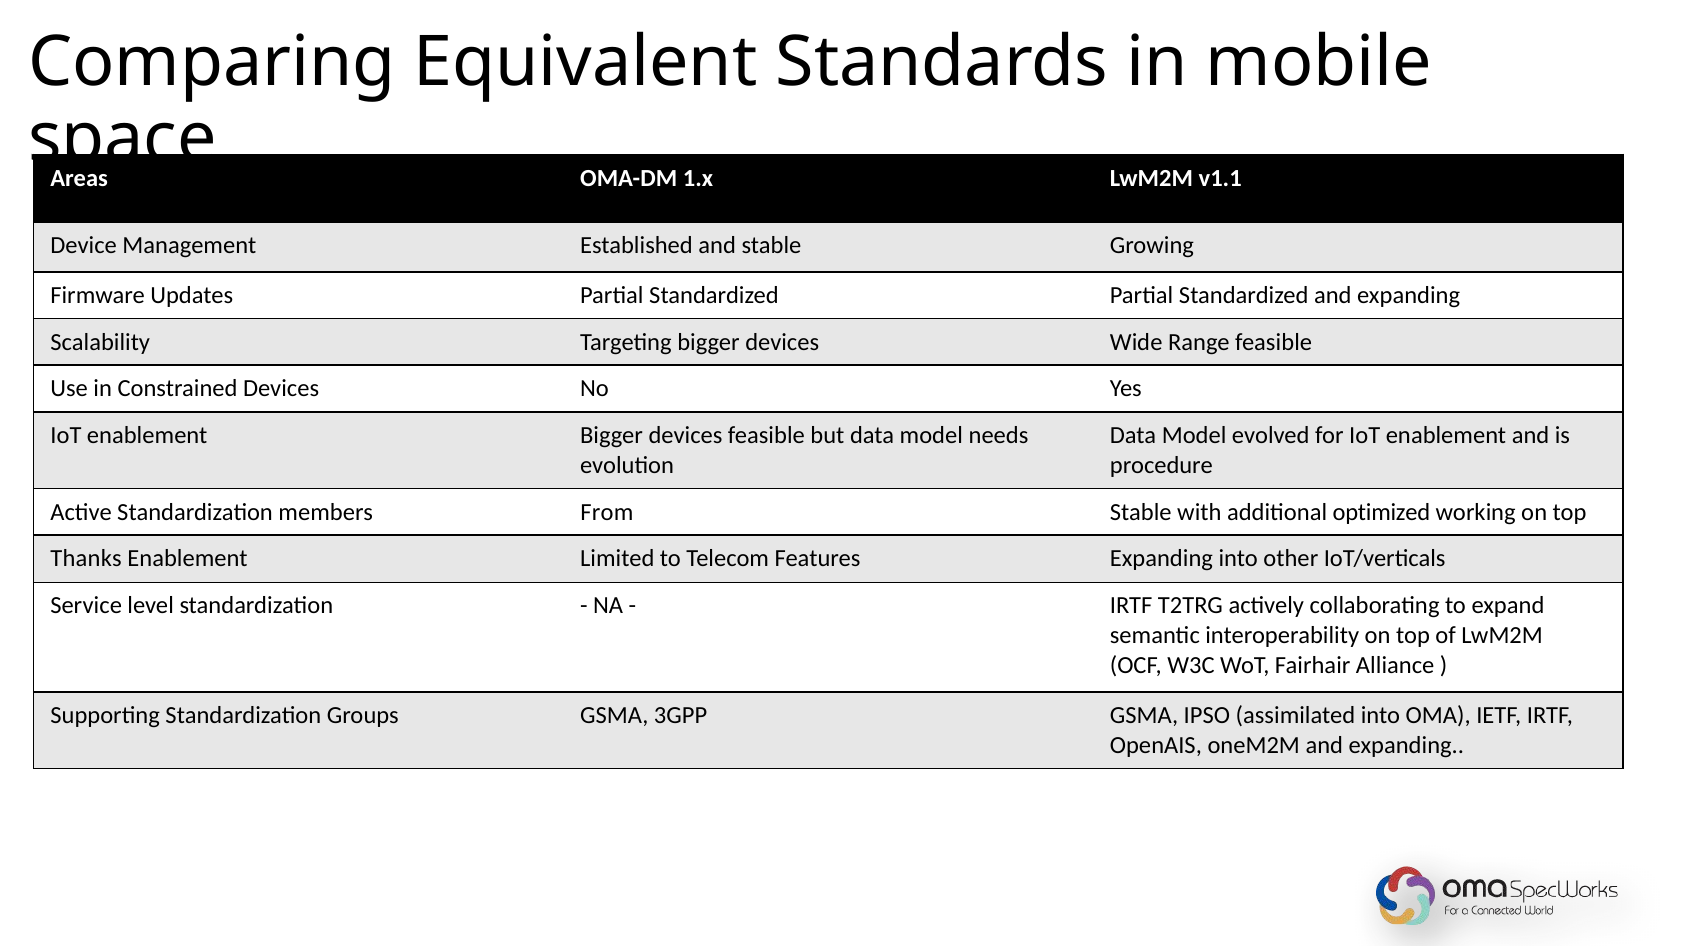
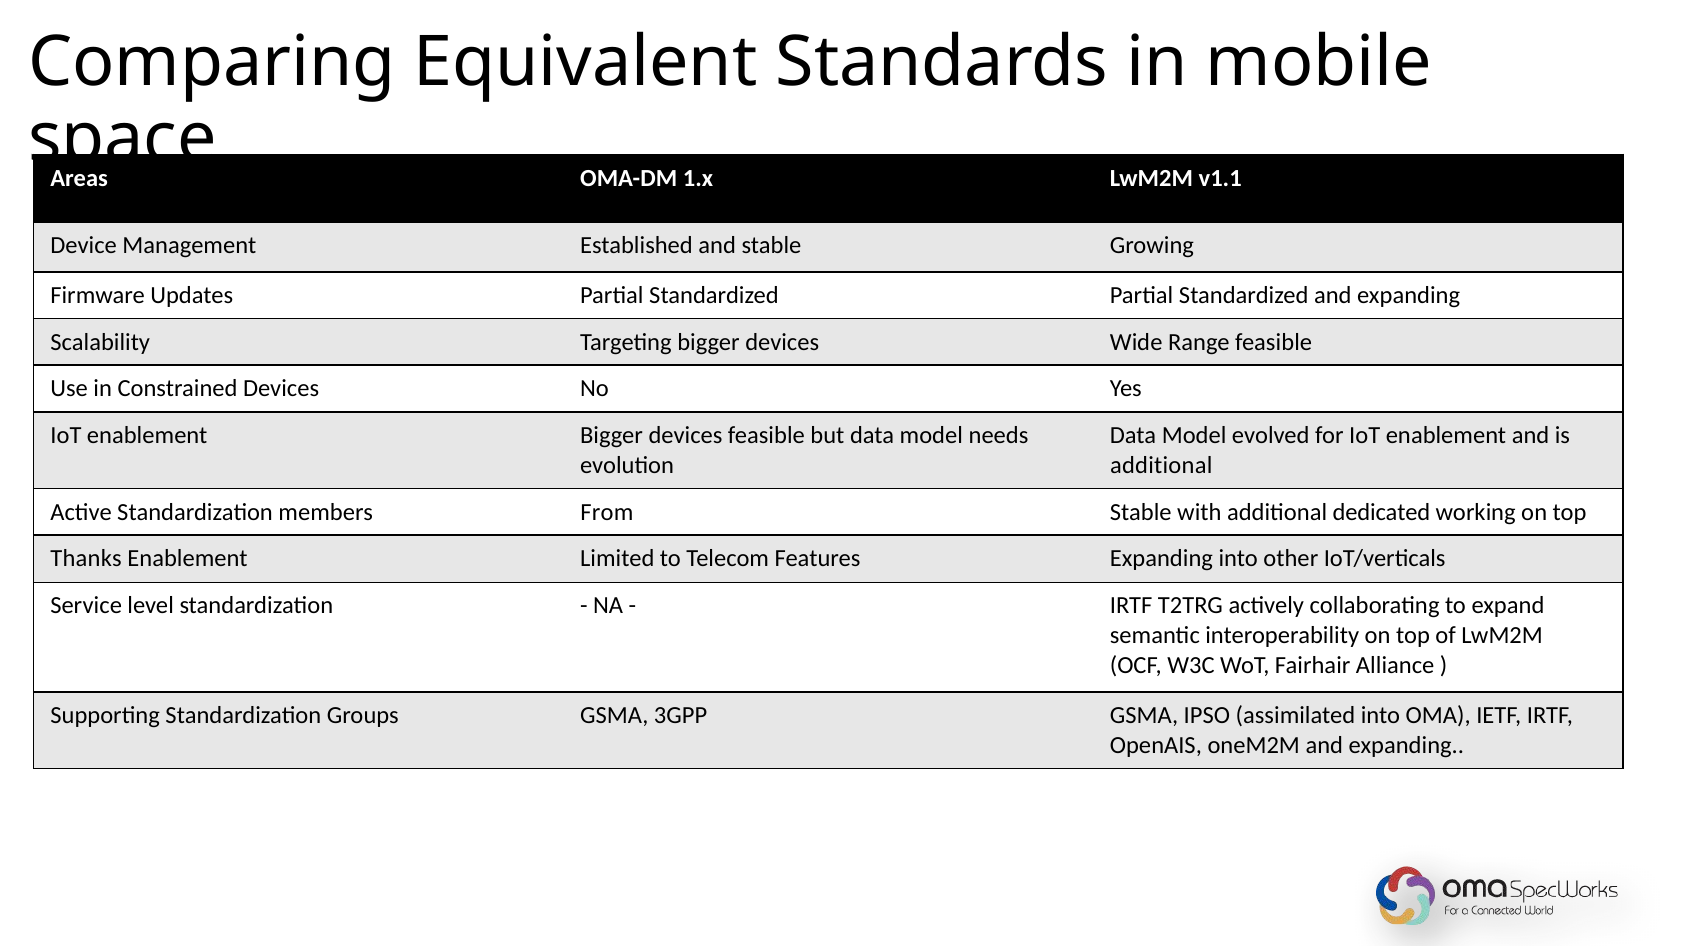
procedure at (1161, 465): procedure -> additional
optimized: optimized -> dedicated
